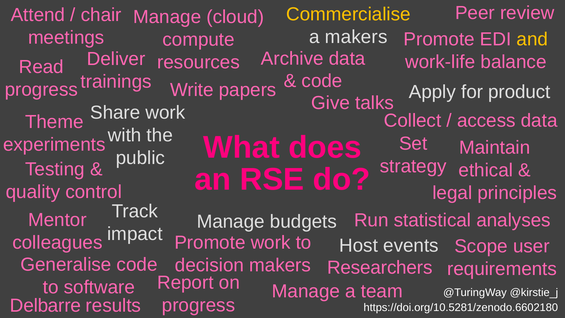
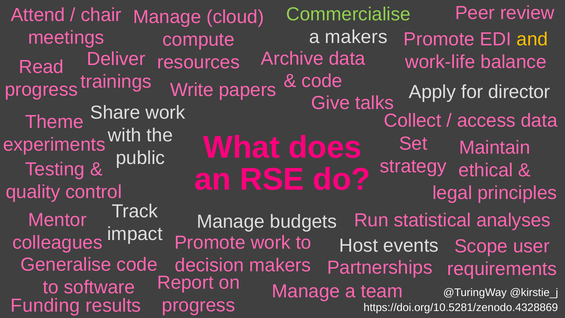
Commercialise colour: yellow -> light green
product: product -> director
Researchers: Researchers -> Partnerships
Delbarre: Delbarre -> Funding
https://doi.org/10.5281/zenodo.6602180: https://doi.org/10.5281/zenodo.6602180 -> https://doi.org/10.5281/zenodo.4328869
